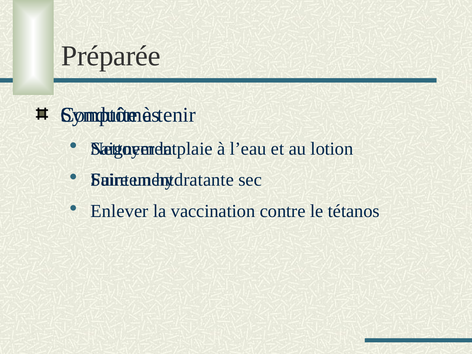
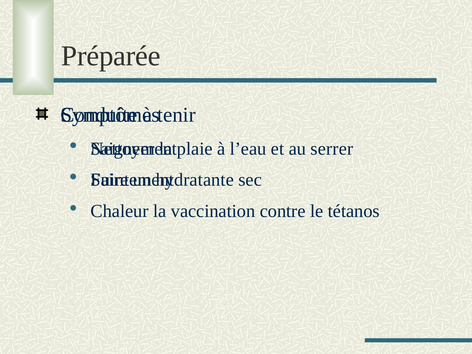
lotion: lotion -> serrer
Enlever: Enlever -> Chaleur
